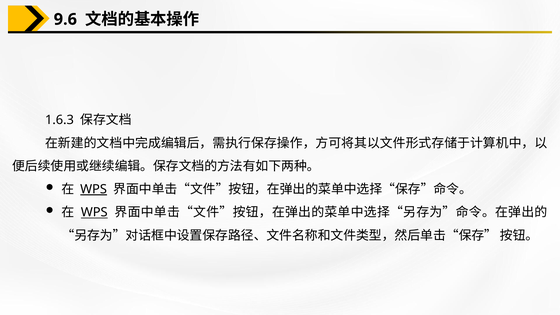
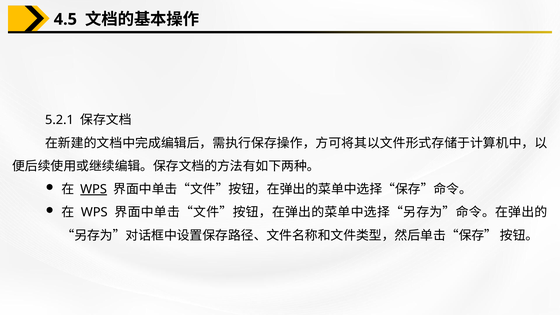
9.6: 9.6 -> 4.5
1.6.3: 1.6.3 -> 5.2.1
WPS at (94, 212) underline: present -> none
